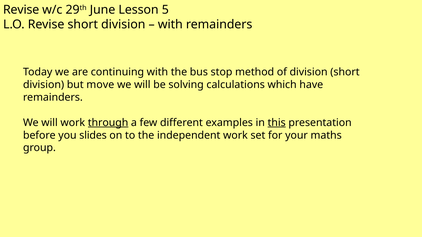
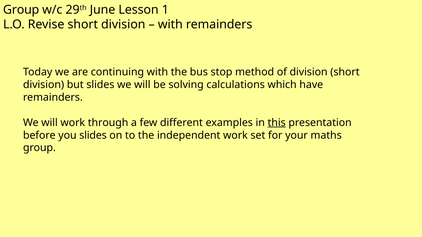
Revise at (21, 10): Revise -> Group
5: 5 -> 1
but move: move -> slides
through underline: present -> none
